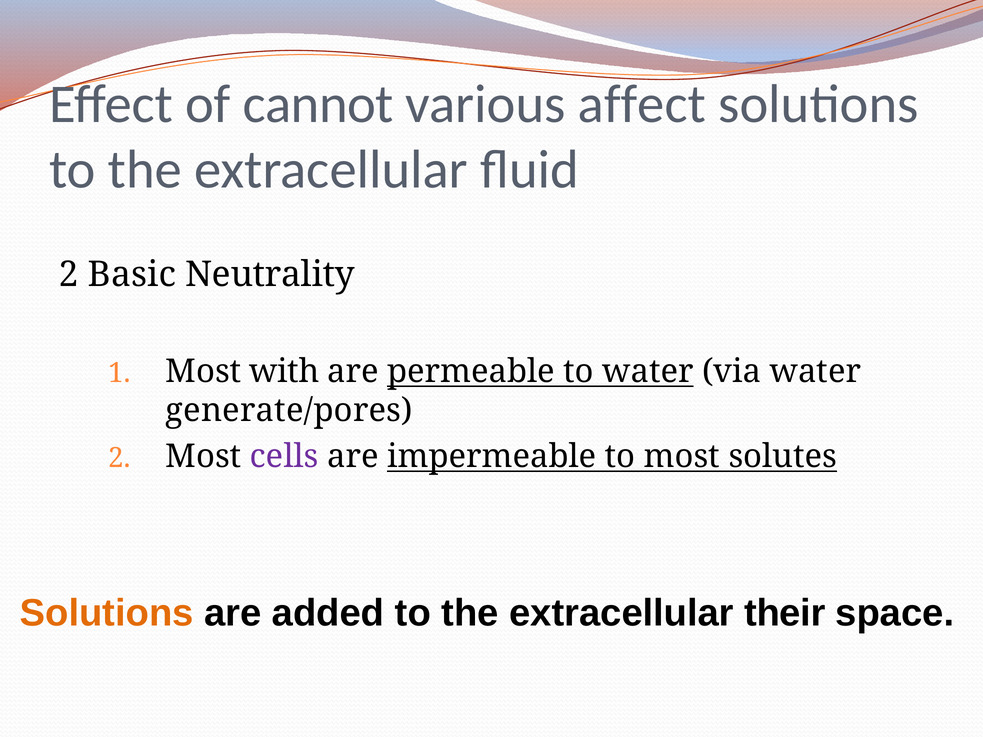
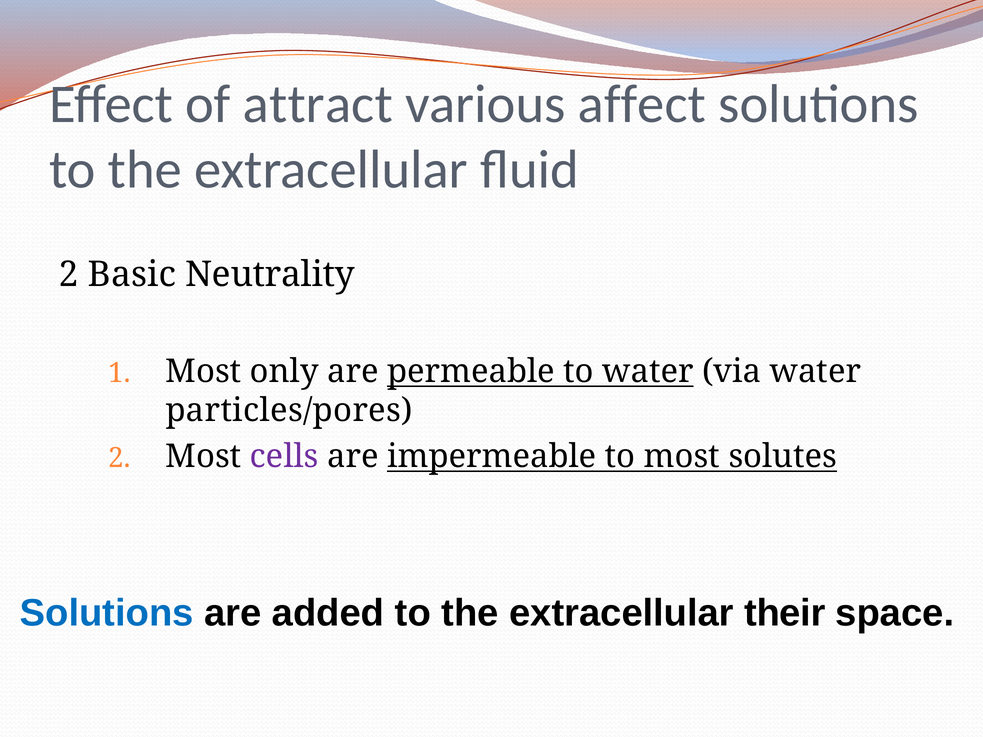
cannot: cannot -> attract
with: with -> only
generate/pores: generate/pores -> particles/pores
Solutions at (107, 614) colour: orange -> blue
